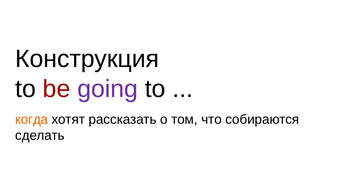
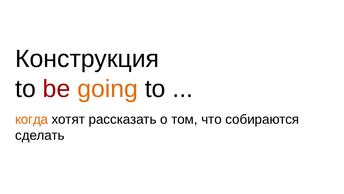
going colour: purple -> orange
